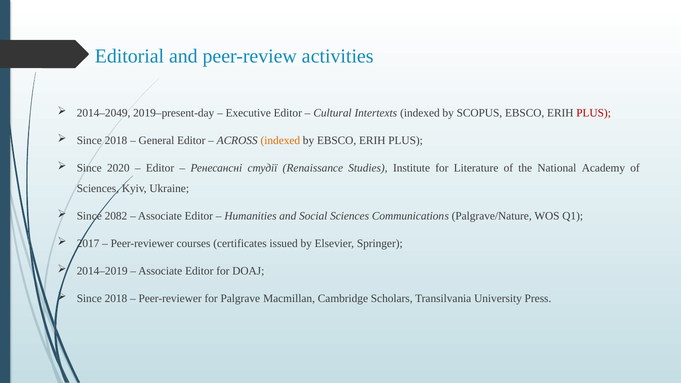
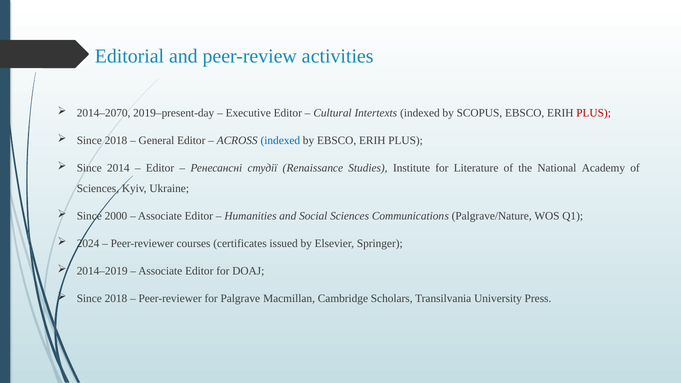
2014–2049: 2014–2049 -> 2014–2070
indexed at (280, 141) colour: orange -> blue
2020: 2020 -> 2014
2082: 2082 -> 2000
2017: 2017 -> 2024
